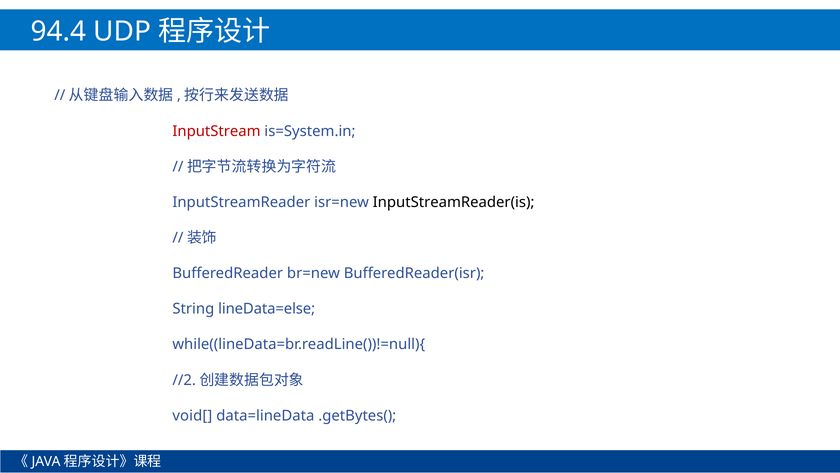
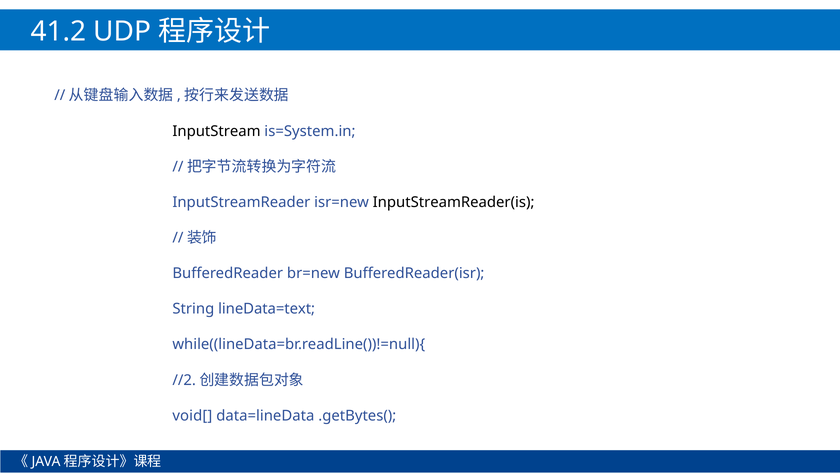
94.4: 94.4 -> 41.2
InputStream colour: red -> black
lineData=else: lineData=else -> lineData=text
